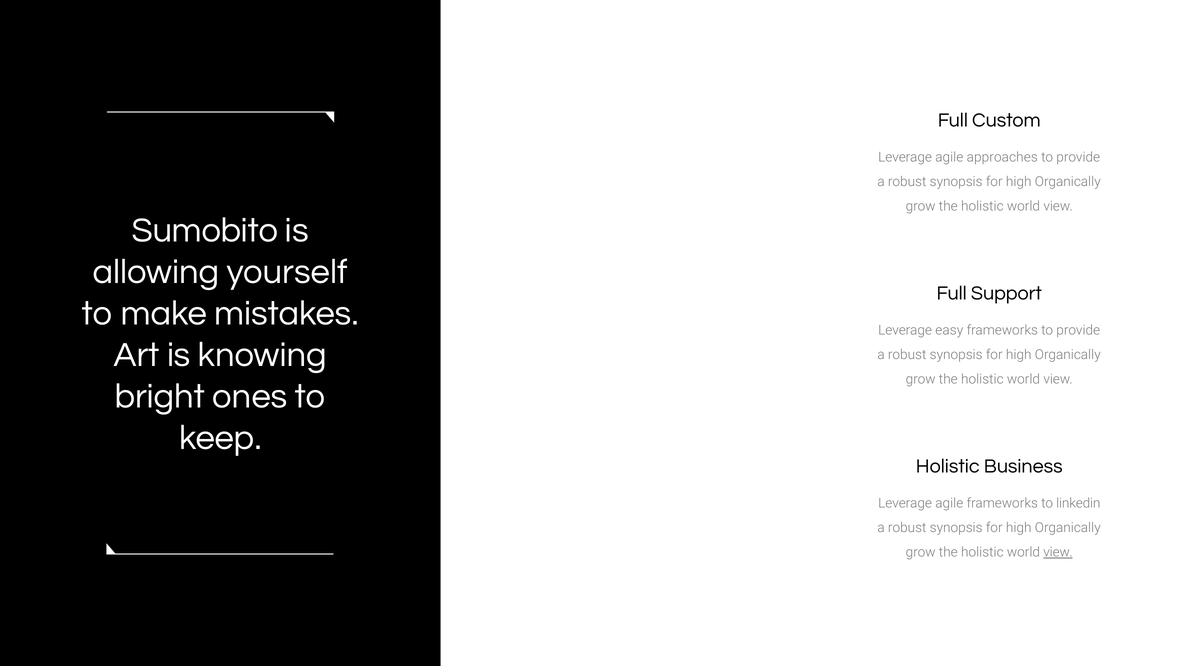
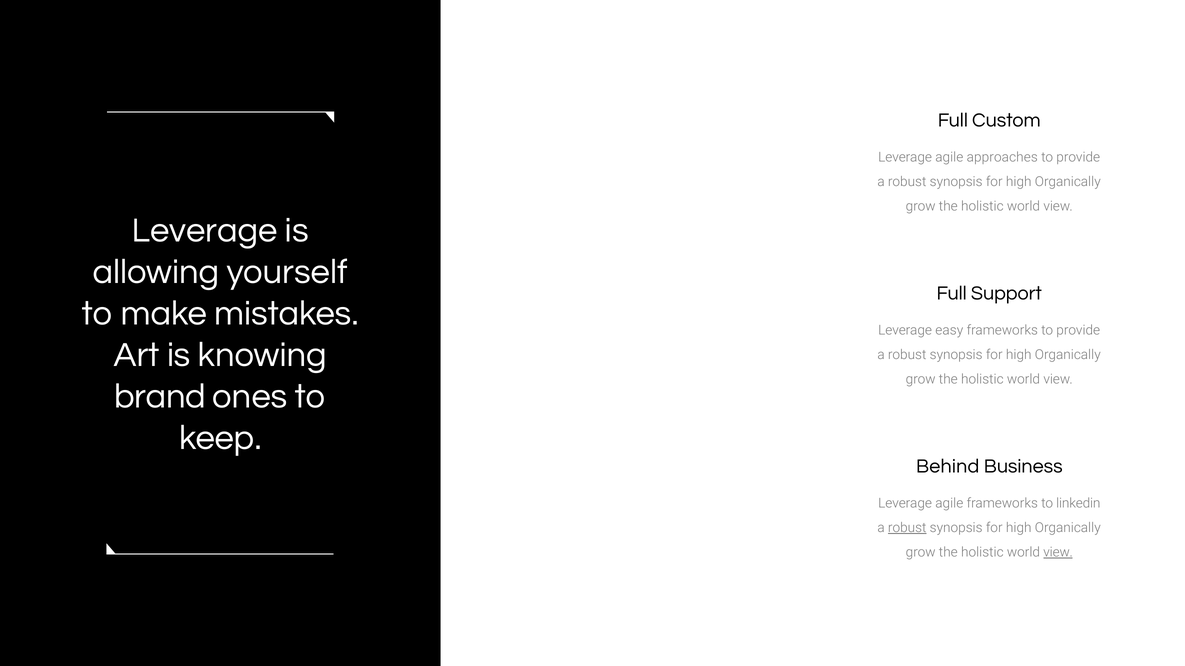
Sumobito at (205, 231): Sumobito -> Leverage
bright: bright -> brand
Holistic at (948, 467): Holistic -> Behind
robust at (907, 528) underline: none -> present
